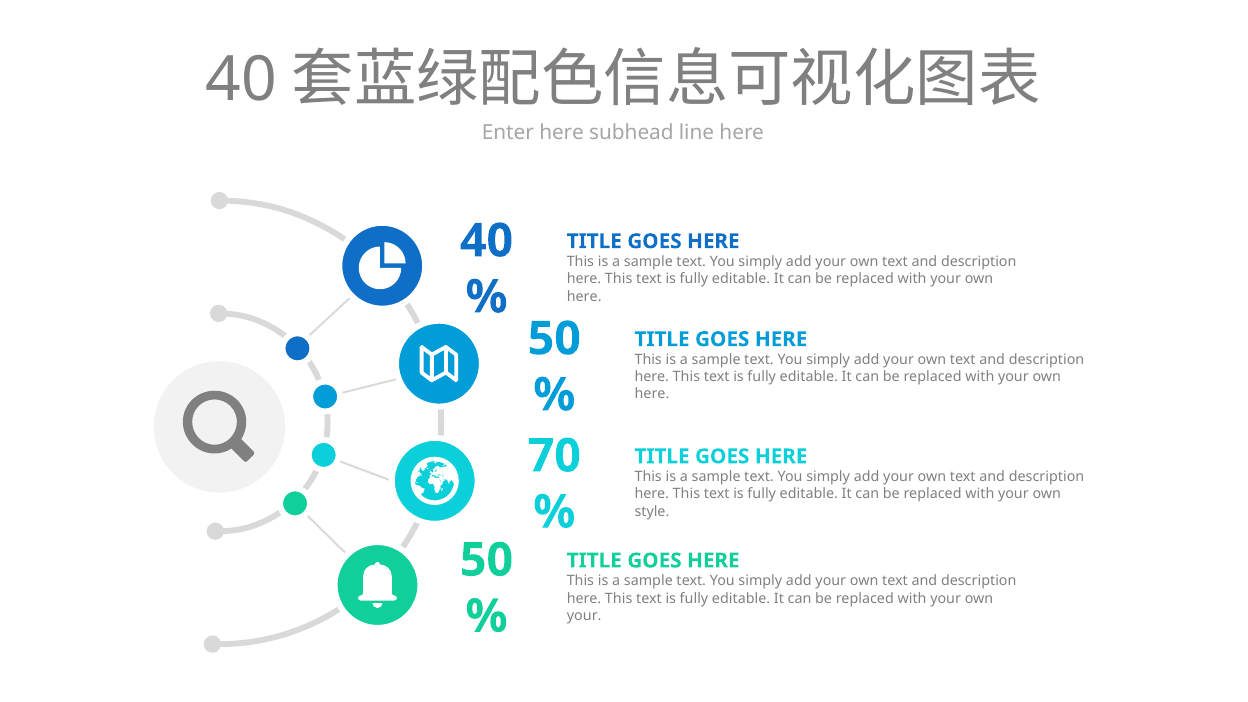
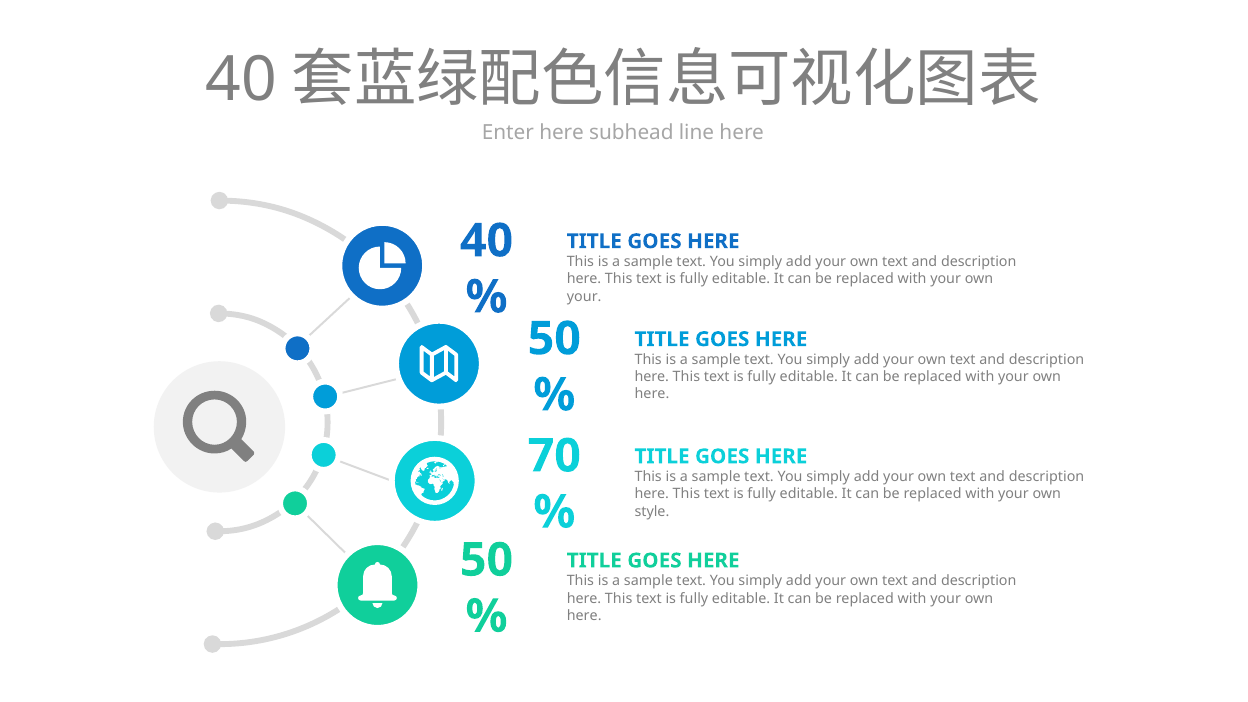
here at (584, 296): here -> your
your at (584, 616): your -> here
